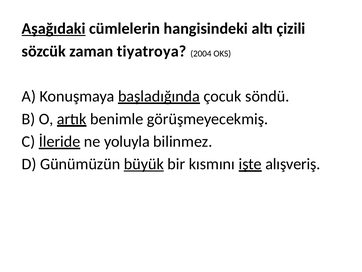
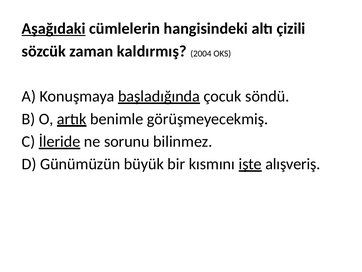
tiyatroya: tiyatroya -> kaldırmış
yoluyla: yoluyla -> sorunu
büyük underline: present -> none
